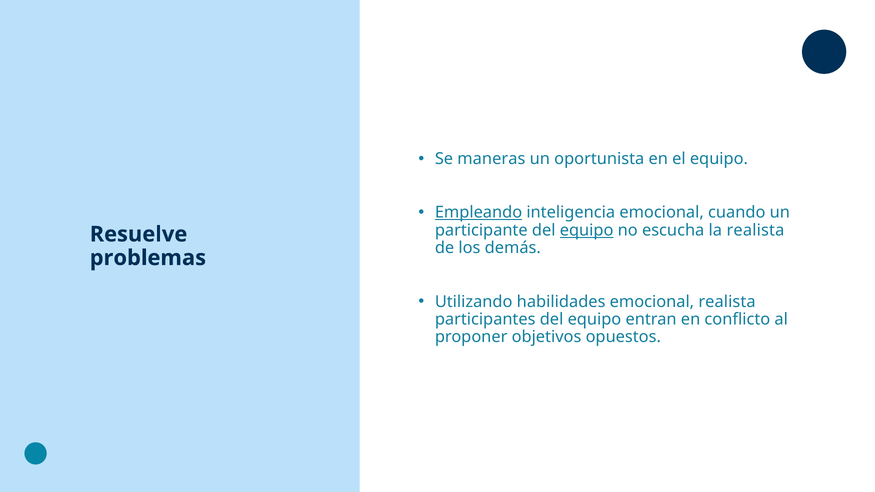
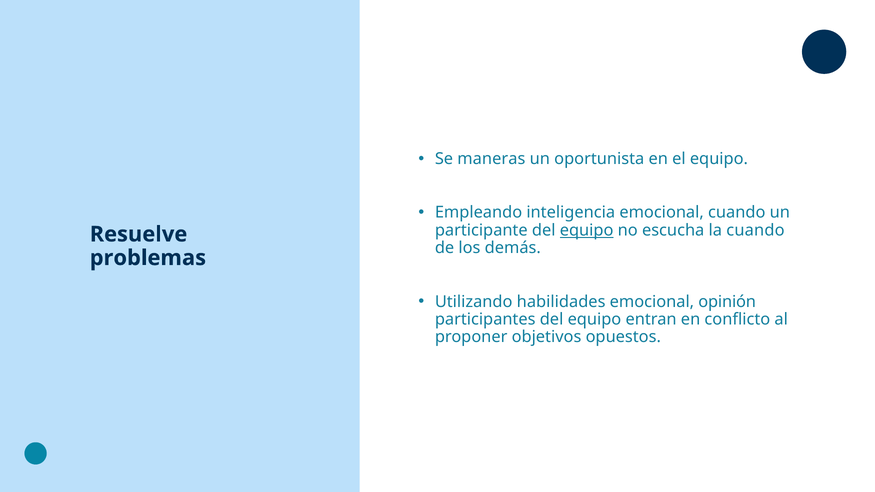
Empleando underline: present -> none
la realista: realista -> cuando
emocional realista: realista -> opinión
